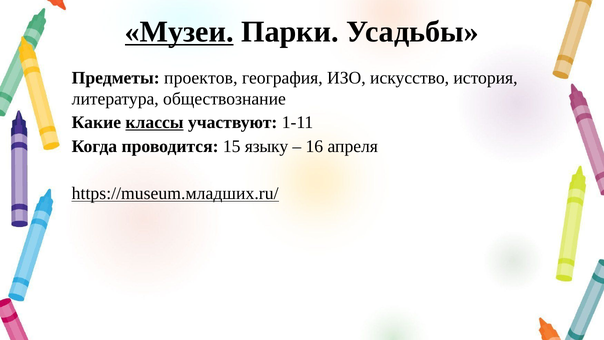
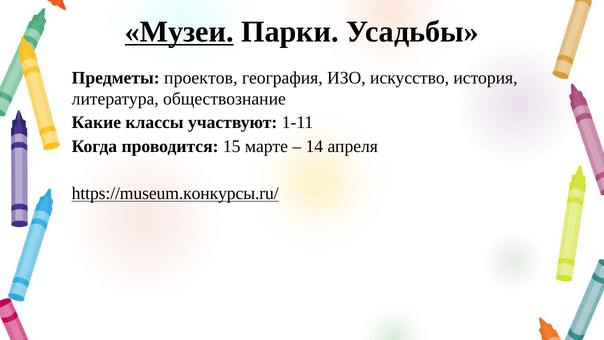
классы underline: present -> none
языку: языку -> марте
16: 16 -> 14
https://museum.младших.ru/: https://museum.младших.ru/ -> https://museum.конкурсы.ru/
